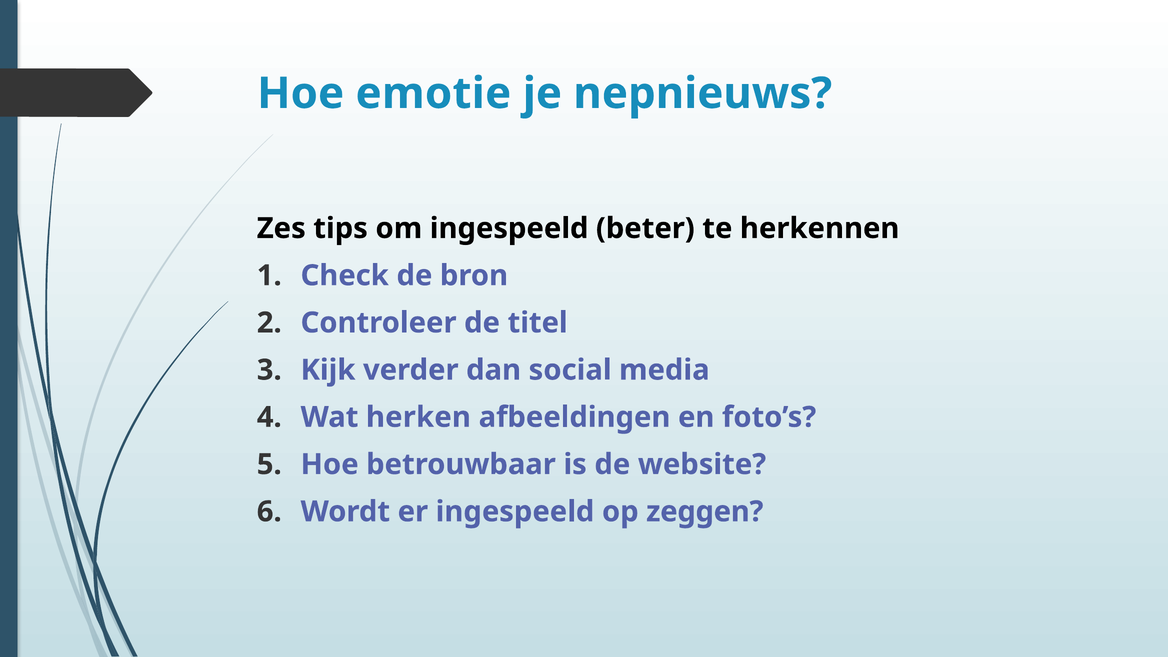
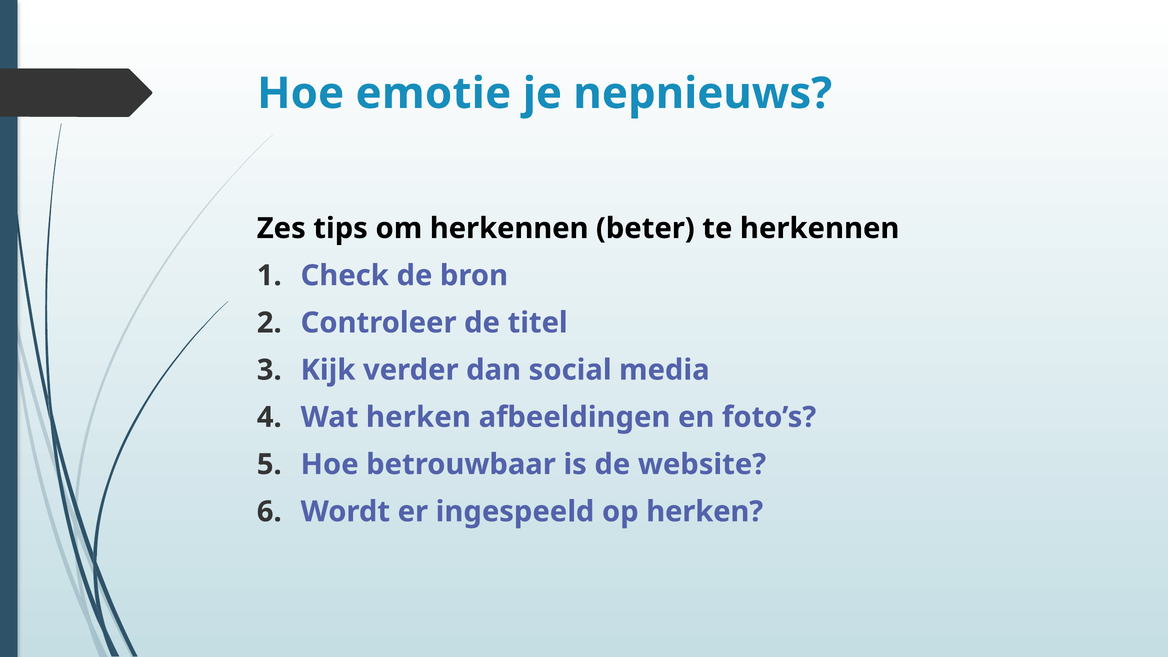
om ingespeeld: ingespeeld -> herkennen
op zeggen: zeggen -> herken
